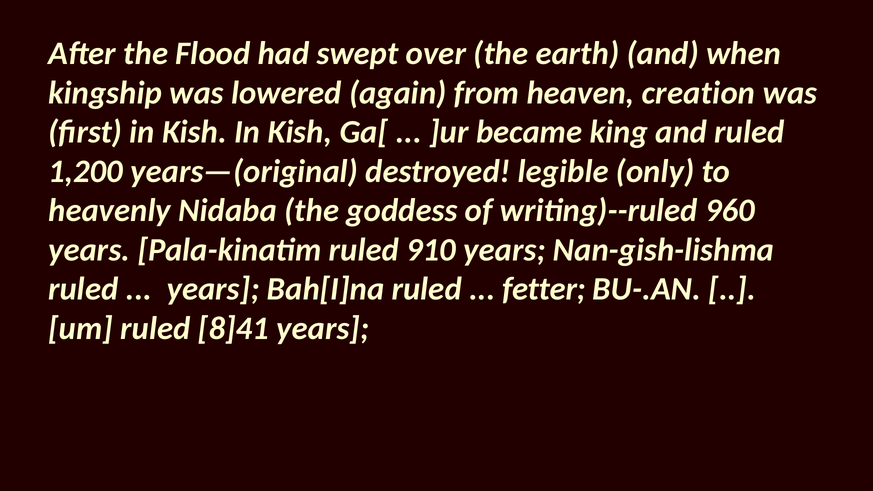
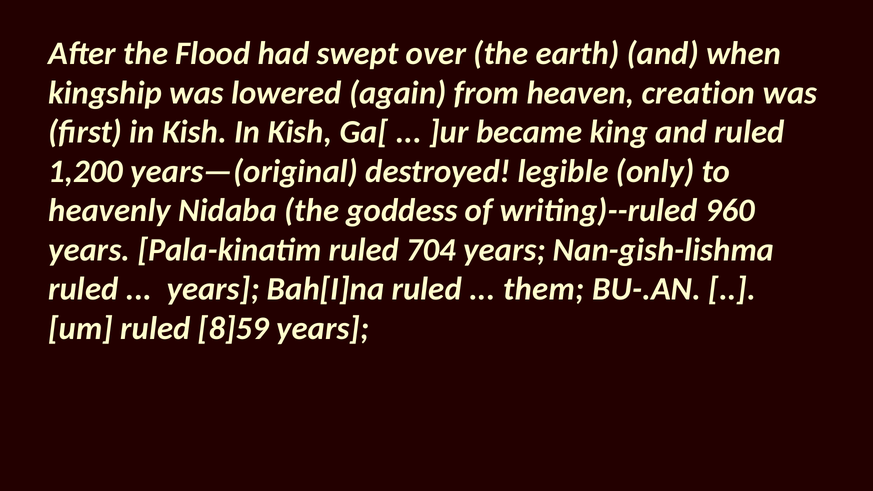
910: 910 -> 704
fetter: fetter -> them
8]41: 8]41 -> 8]59
